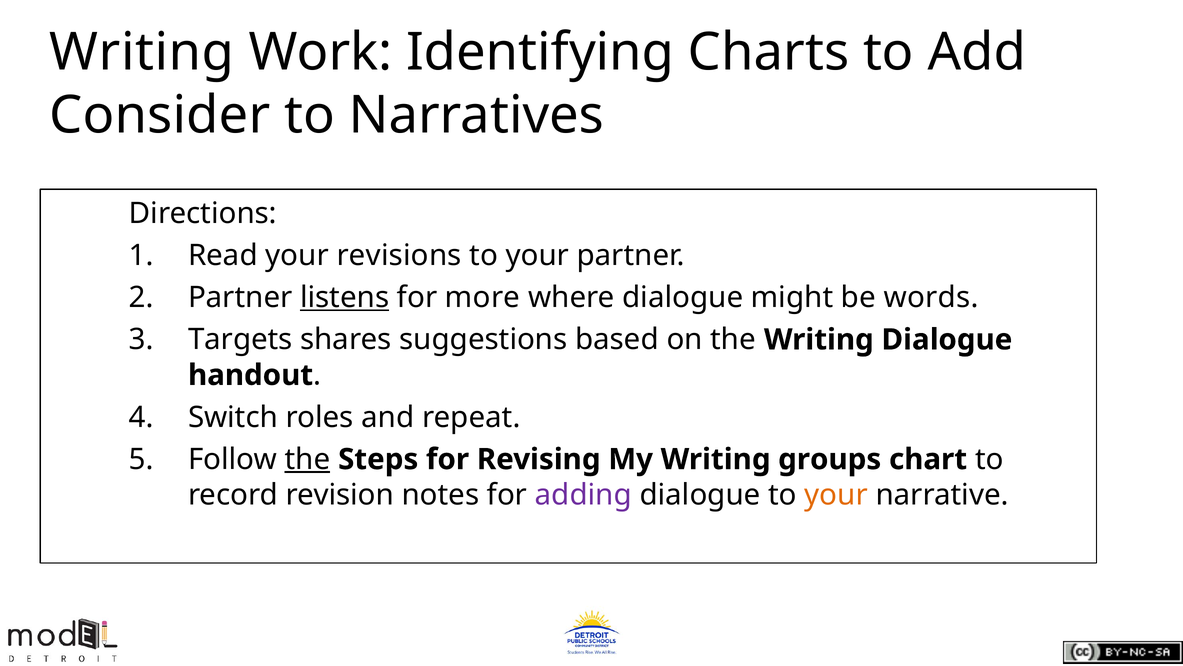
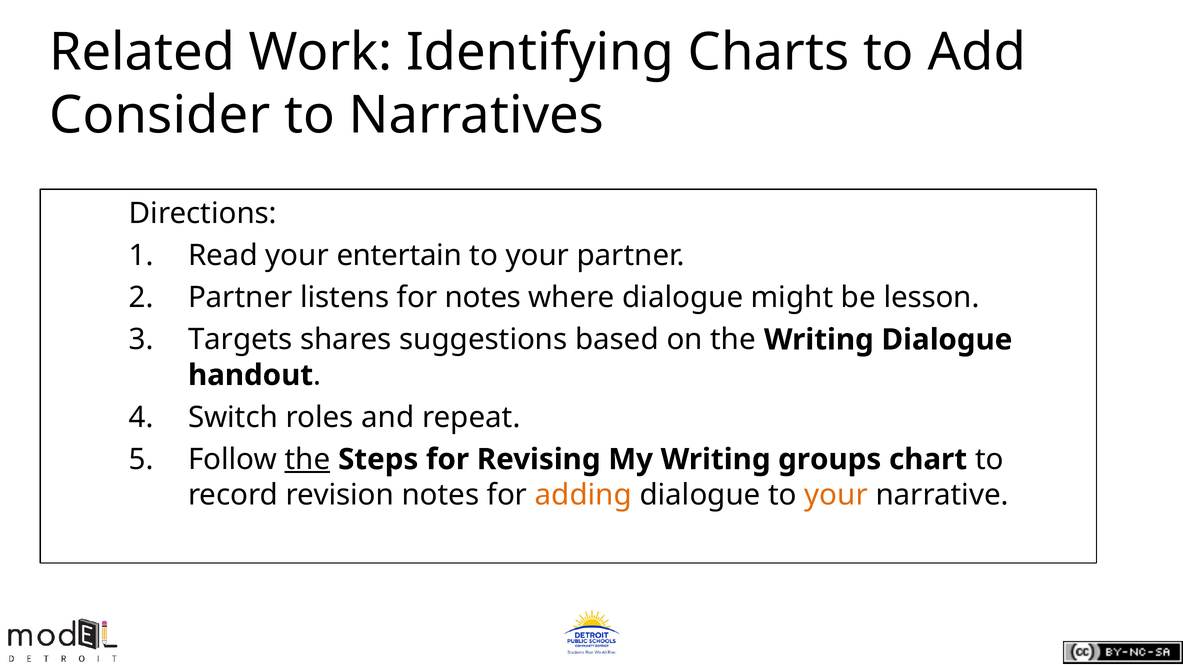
Writing at (142, 52): Writing -> Related
revisions: revisions -> entertain
listens underline: present -> none
for more: more -> notes
words: words -> lesson
adding colour: purple -> orange
